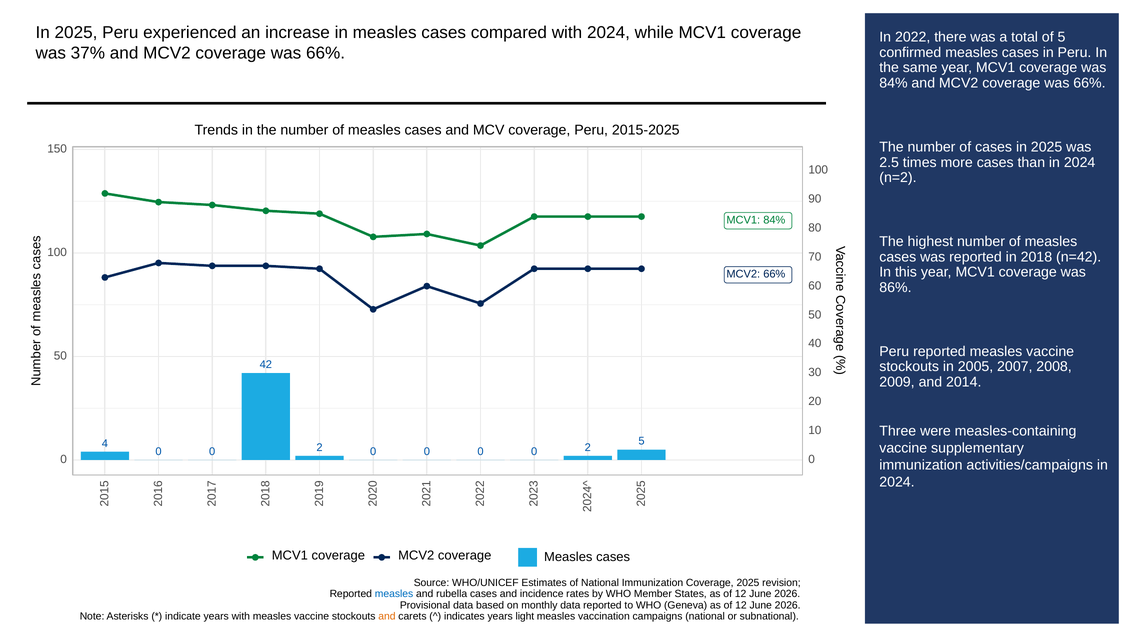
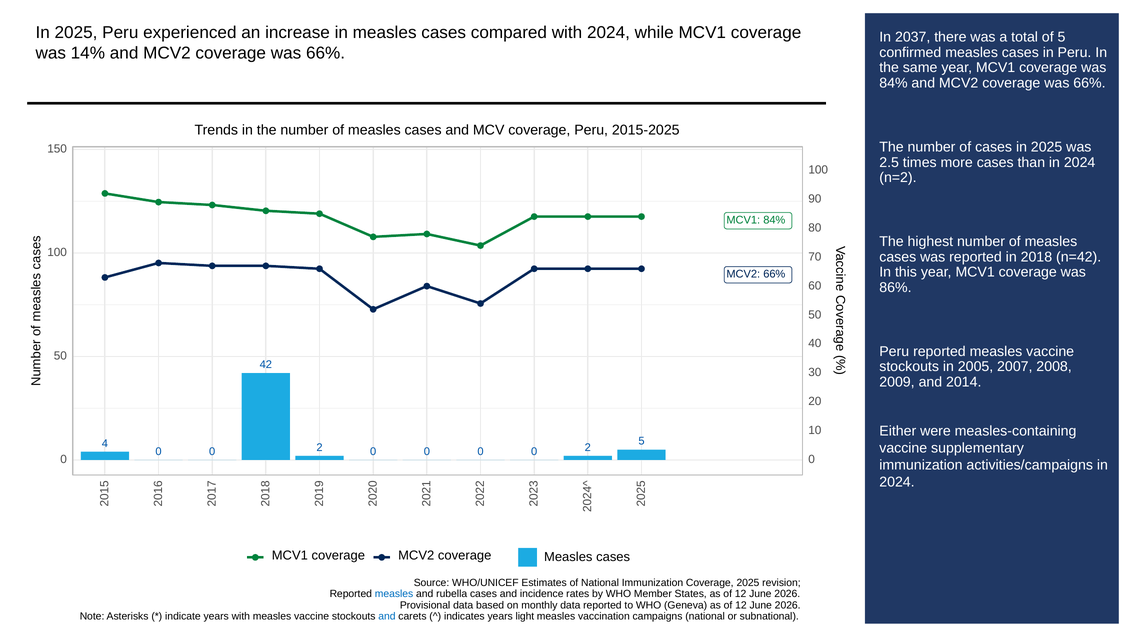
2022: 2022 -> 2037
37%: 37% -> 14%
Three: Three -> Either
and at (387, 617) colour: orange -> blue
